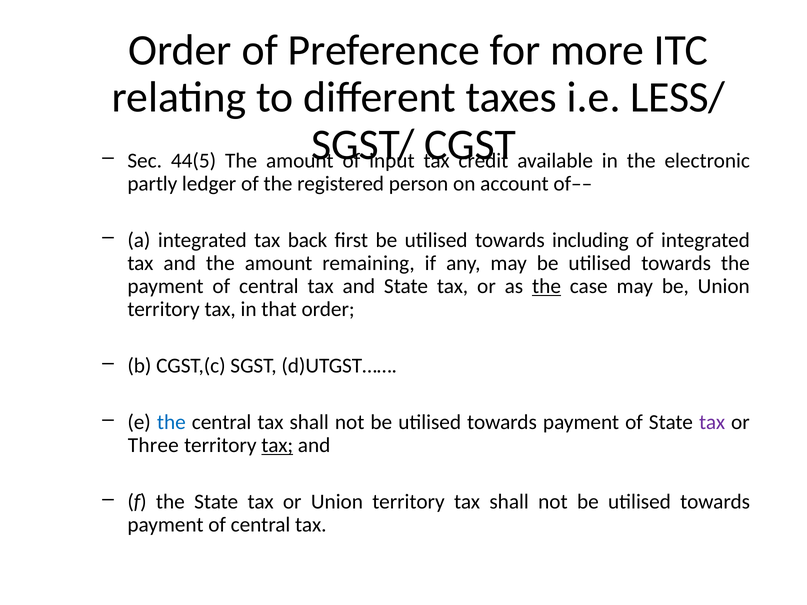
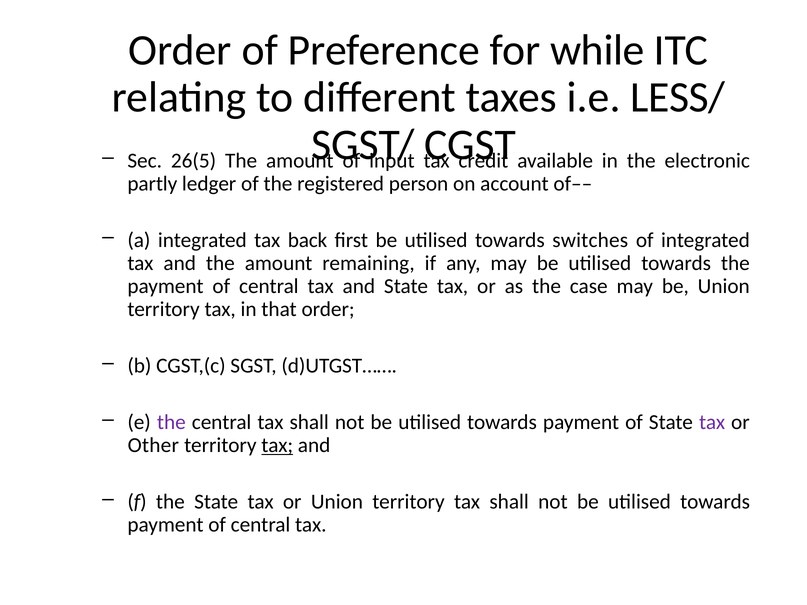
more: more -> while
44(5: 44(5 -> 26(5
including: including -> switches
the at (547, 286) underline: present -> none
the at (171, 422) colour: blue -> purple
Three: Three -> Other
